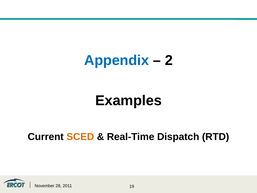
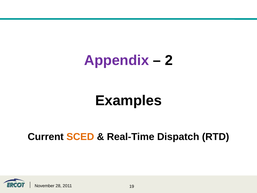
Appendix colour: blue -> purple
